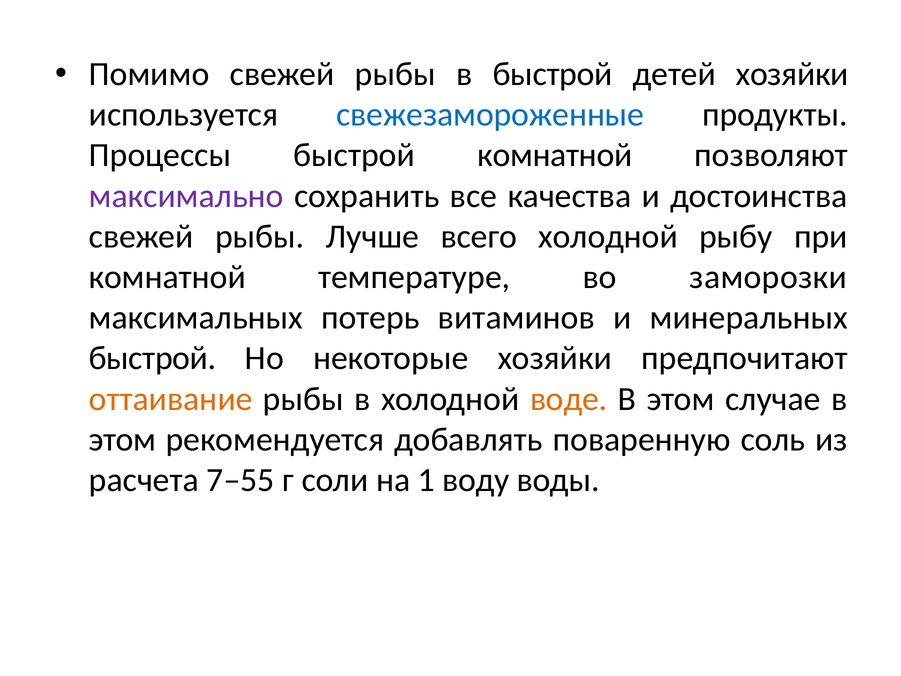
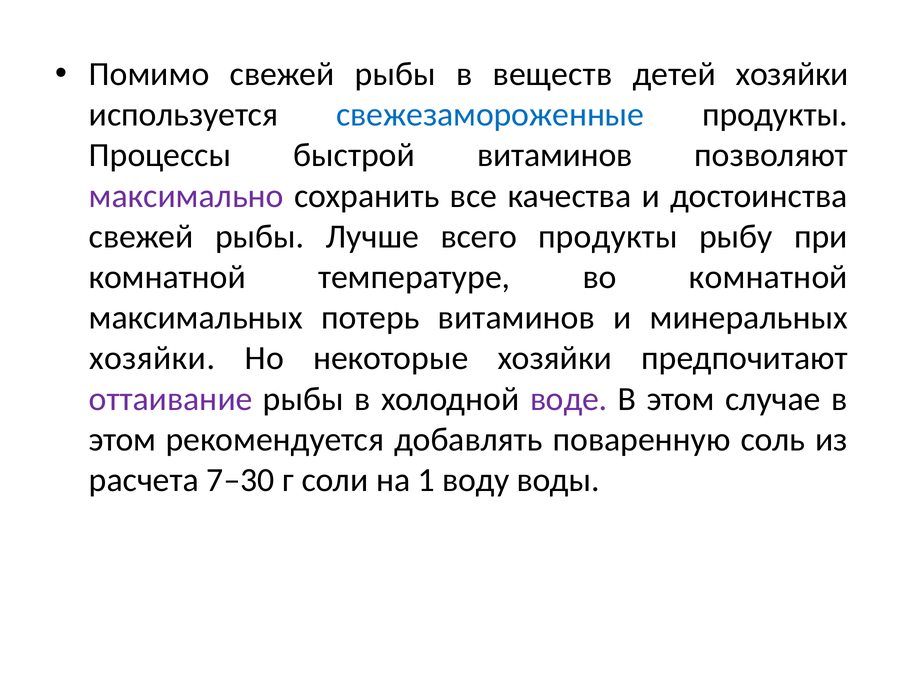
в быстрой: быстрой -> веществ
быстрой комнатной: комнатной -> витаминов
всего холодной: холодной -> продукты
во заморозки: заморозки -> комнатной
быстрой at (152, 358): быстрой -> хозяйки
оттаивание colour: orange -> purple
воде colour: orange -> purple
7–55: 7–55 -> 7–30
